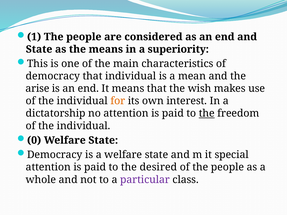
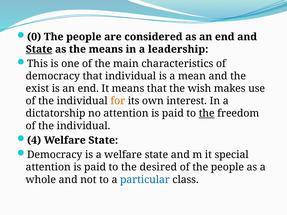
1: 1 -> 0
State at (39, 49) underline: none -> present
superiority: superiority -> leadership
arise: arise -> exist
0: 0 -> 4
particular colour: purple -> blue
